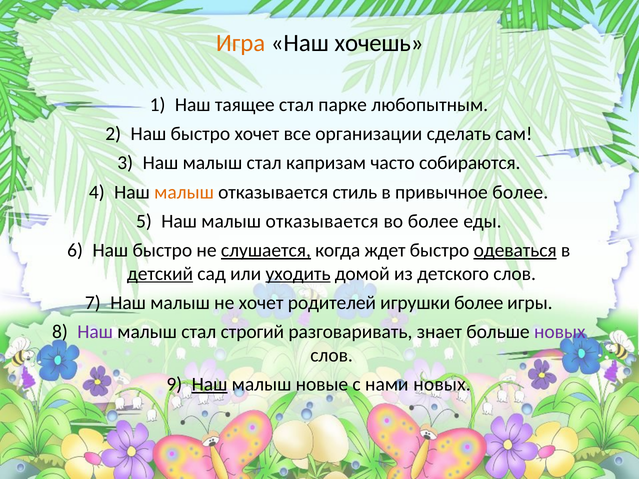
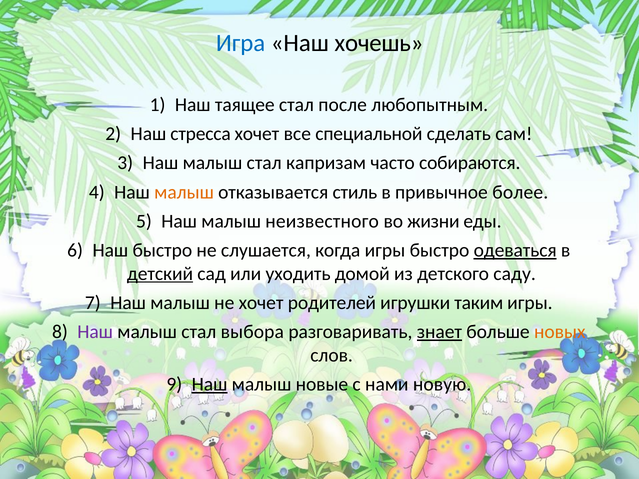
Игра colour: orange -> blue
парке: парке -> после
быстро at (200, 134): быстро -> стресса
организации: организации -> специальной
отказывается at (322, 221): отказывается -> неизвестного
во более: более -> жизни
слушается underline: present -> none
когда ждет: ждет -> игры
уходить underline: present -> none
детского слов: слов -> саду
игрушки более: более -> таким
строгий: строгий -> выбора
знает underline: none -> present
новых at (560, 332) colour: purple -> orange
нами новых: новых -> новую
